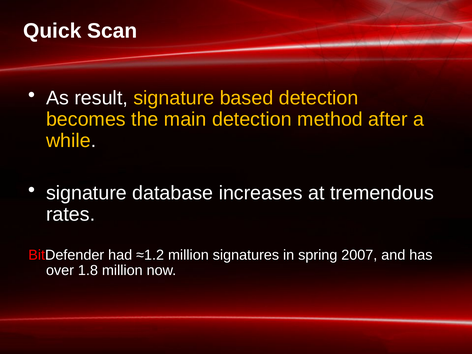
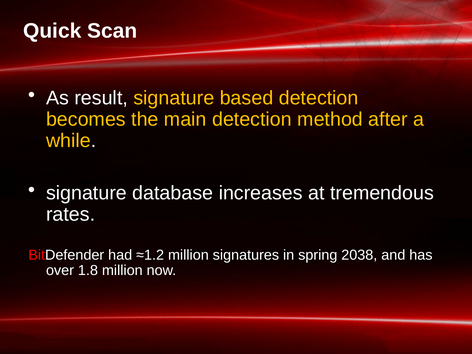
2007: 2007 -> 2038
